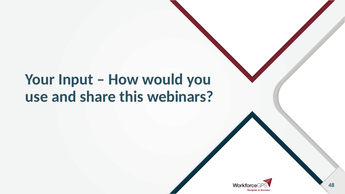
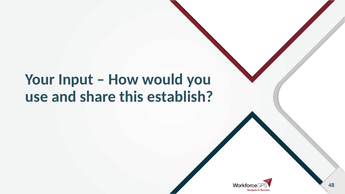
webinars: webinars -> establish
